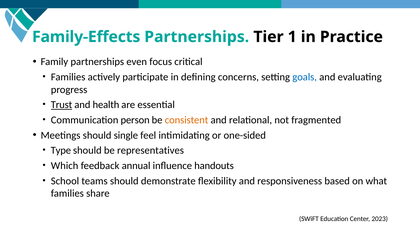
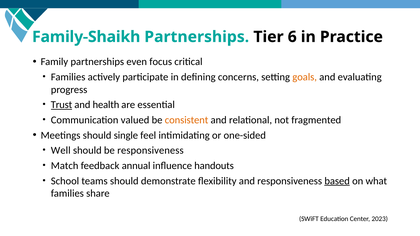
Family-Effects: Family-Effects -> Family-Shaikh
1: 1 -> 6
goals colour: blue -> orange
person: person -> valued
Type: Type -> Well
be representatives: representatives -> responsiveness
Which: Which -> Match
based underline: none -> present
